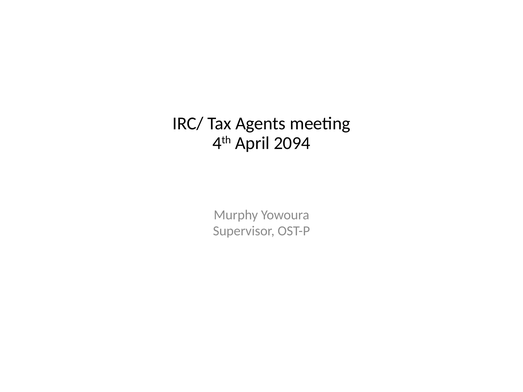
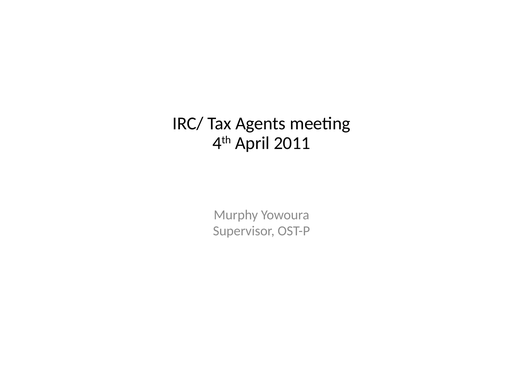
2094: 2094 -> 2011
